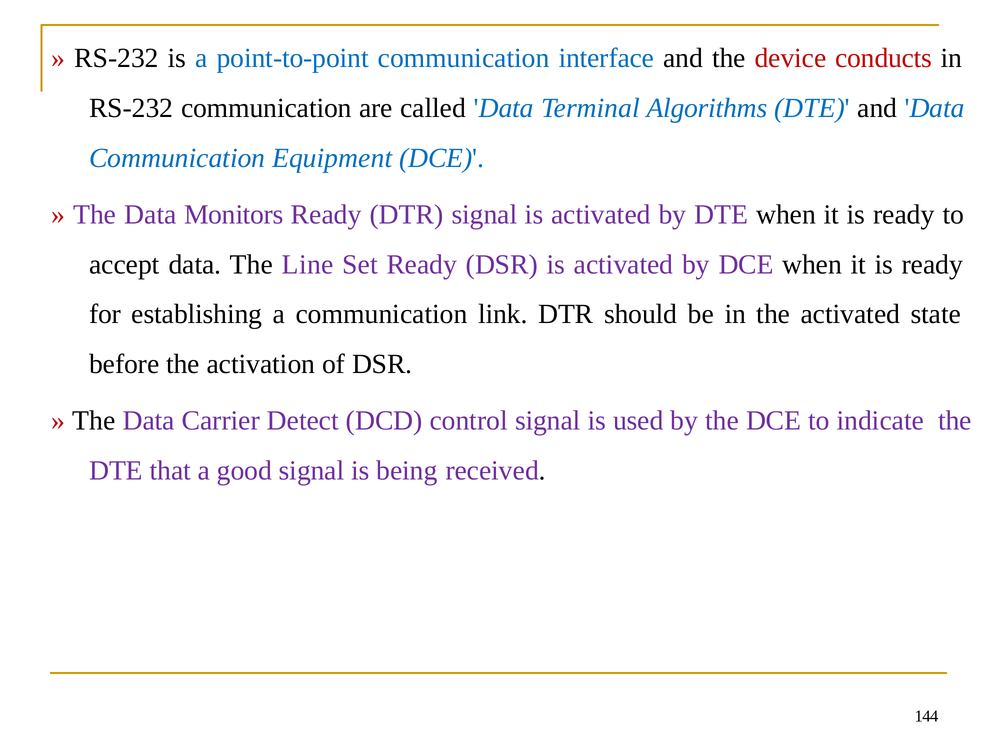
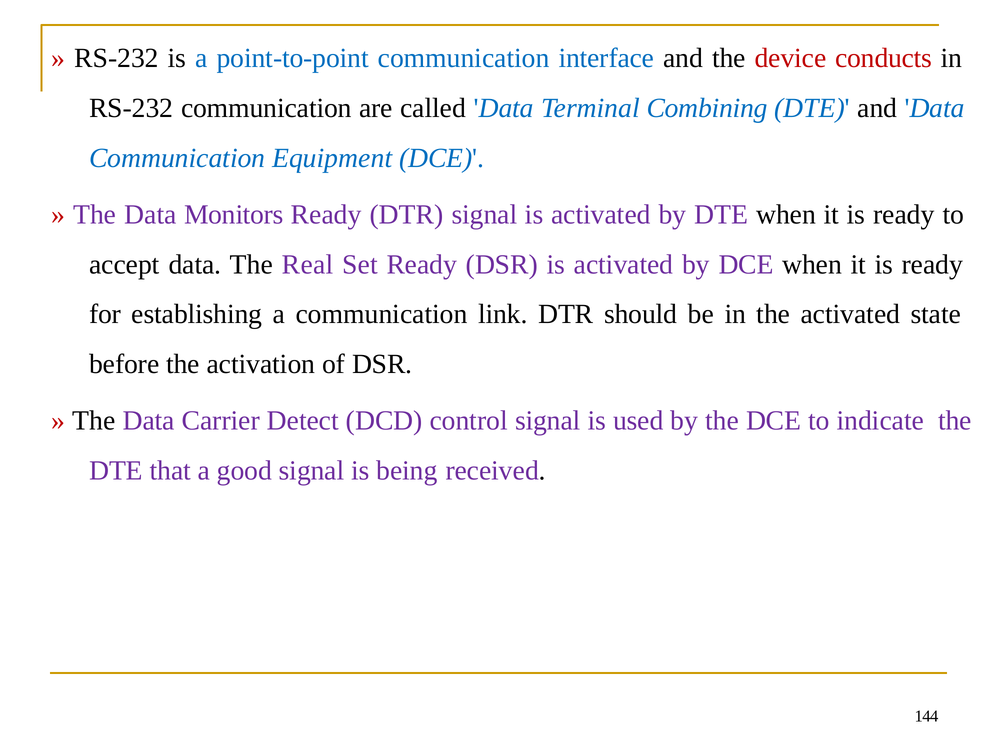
Algorithms: Algorithms -> Combining
Line: Line -> Real
